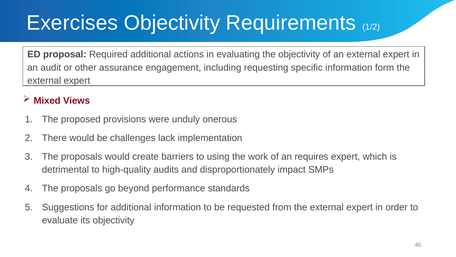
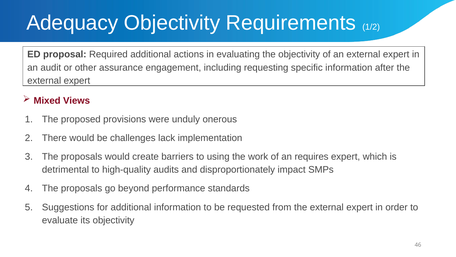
Exercises: Exercises -> Adequacy
form: form -> after
